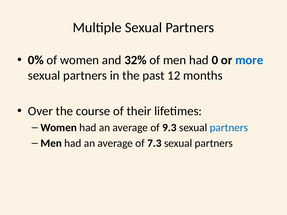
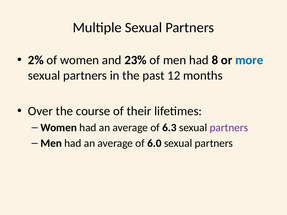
0%: 0% -> 2%
32%: 32% -> 23%
0: 0 -> 8
9.3: 9.3 -> 6.3
partners at (229, 128) colour: blue -> purple
7.3: 7.3 -> 6.0
